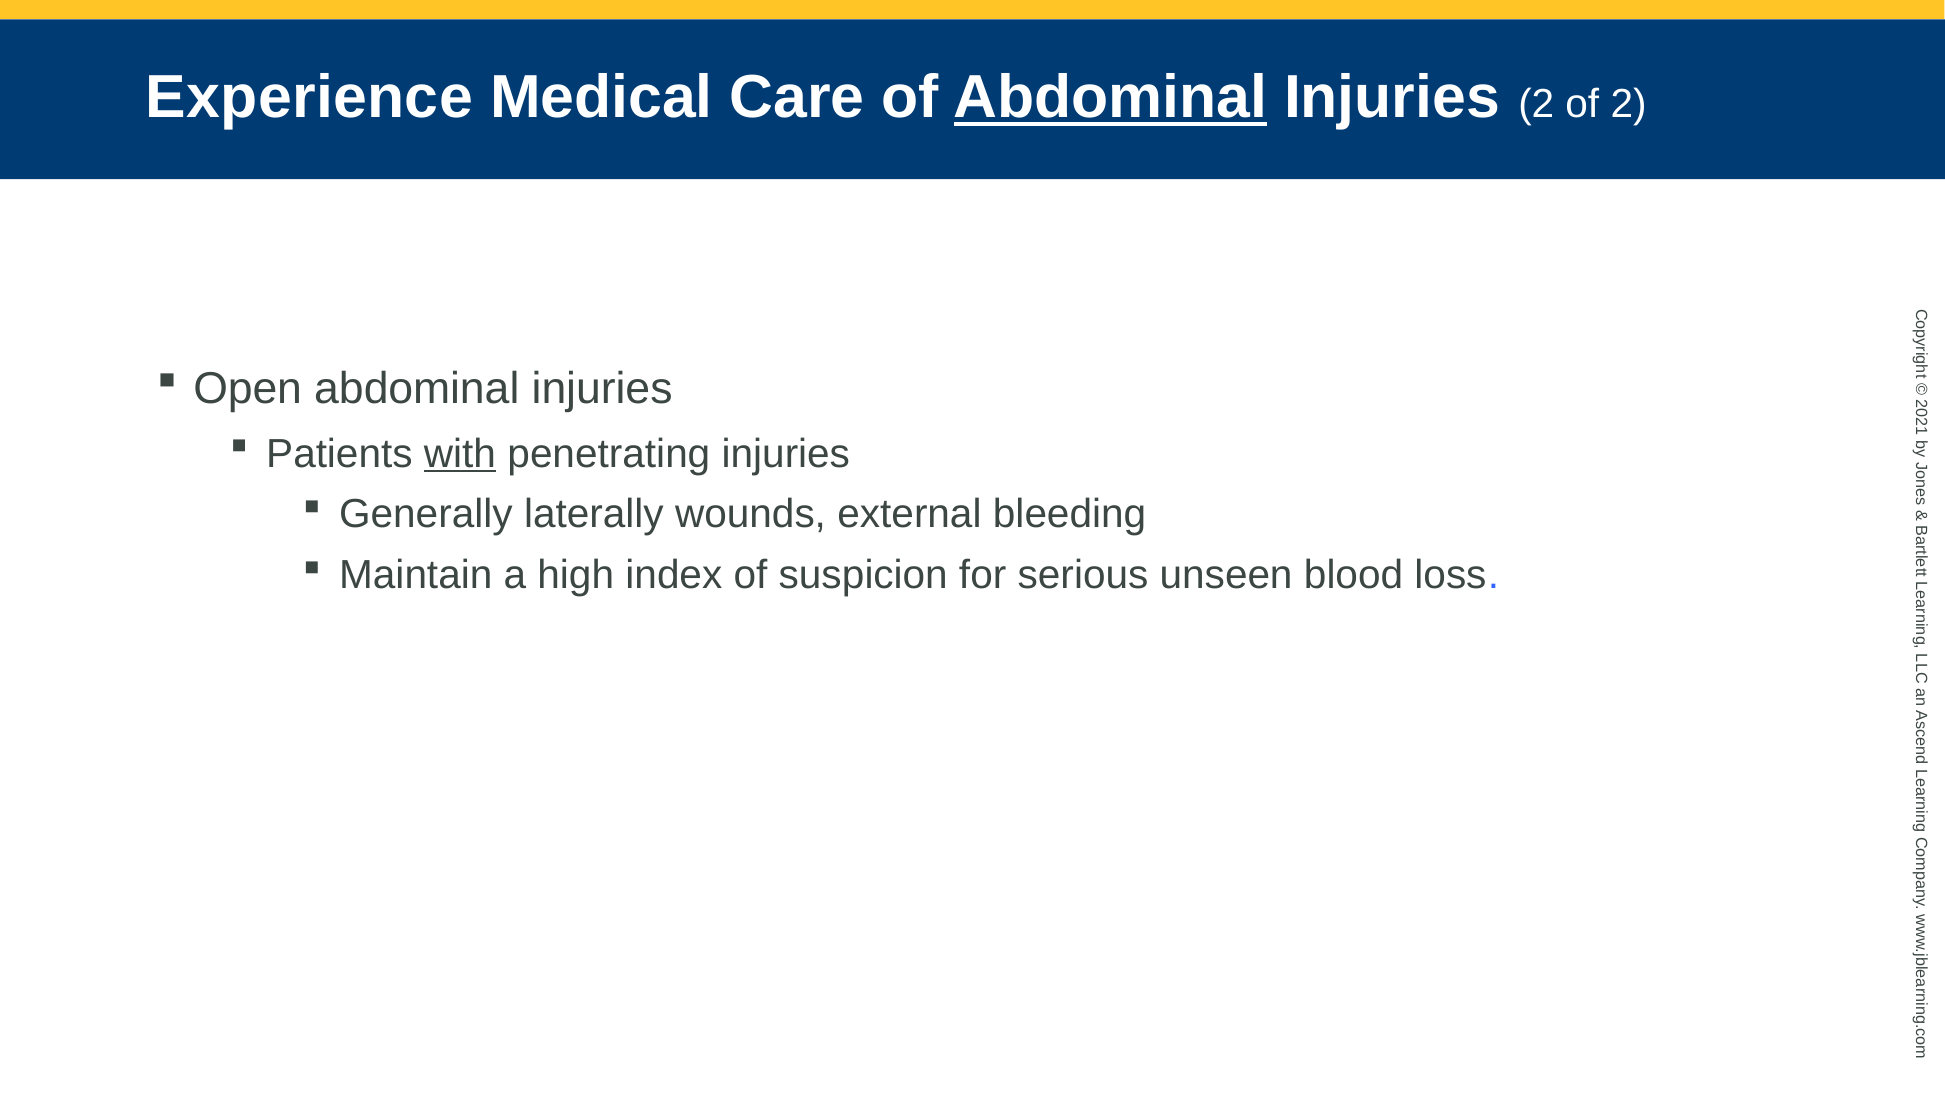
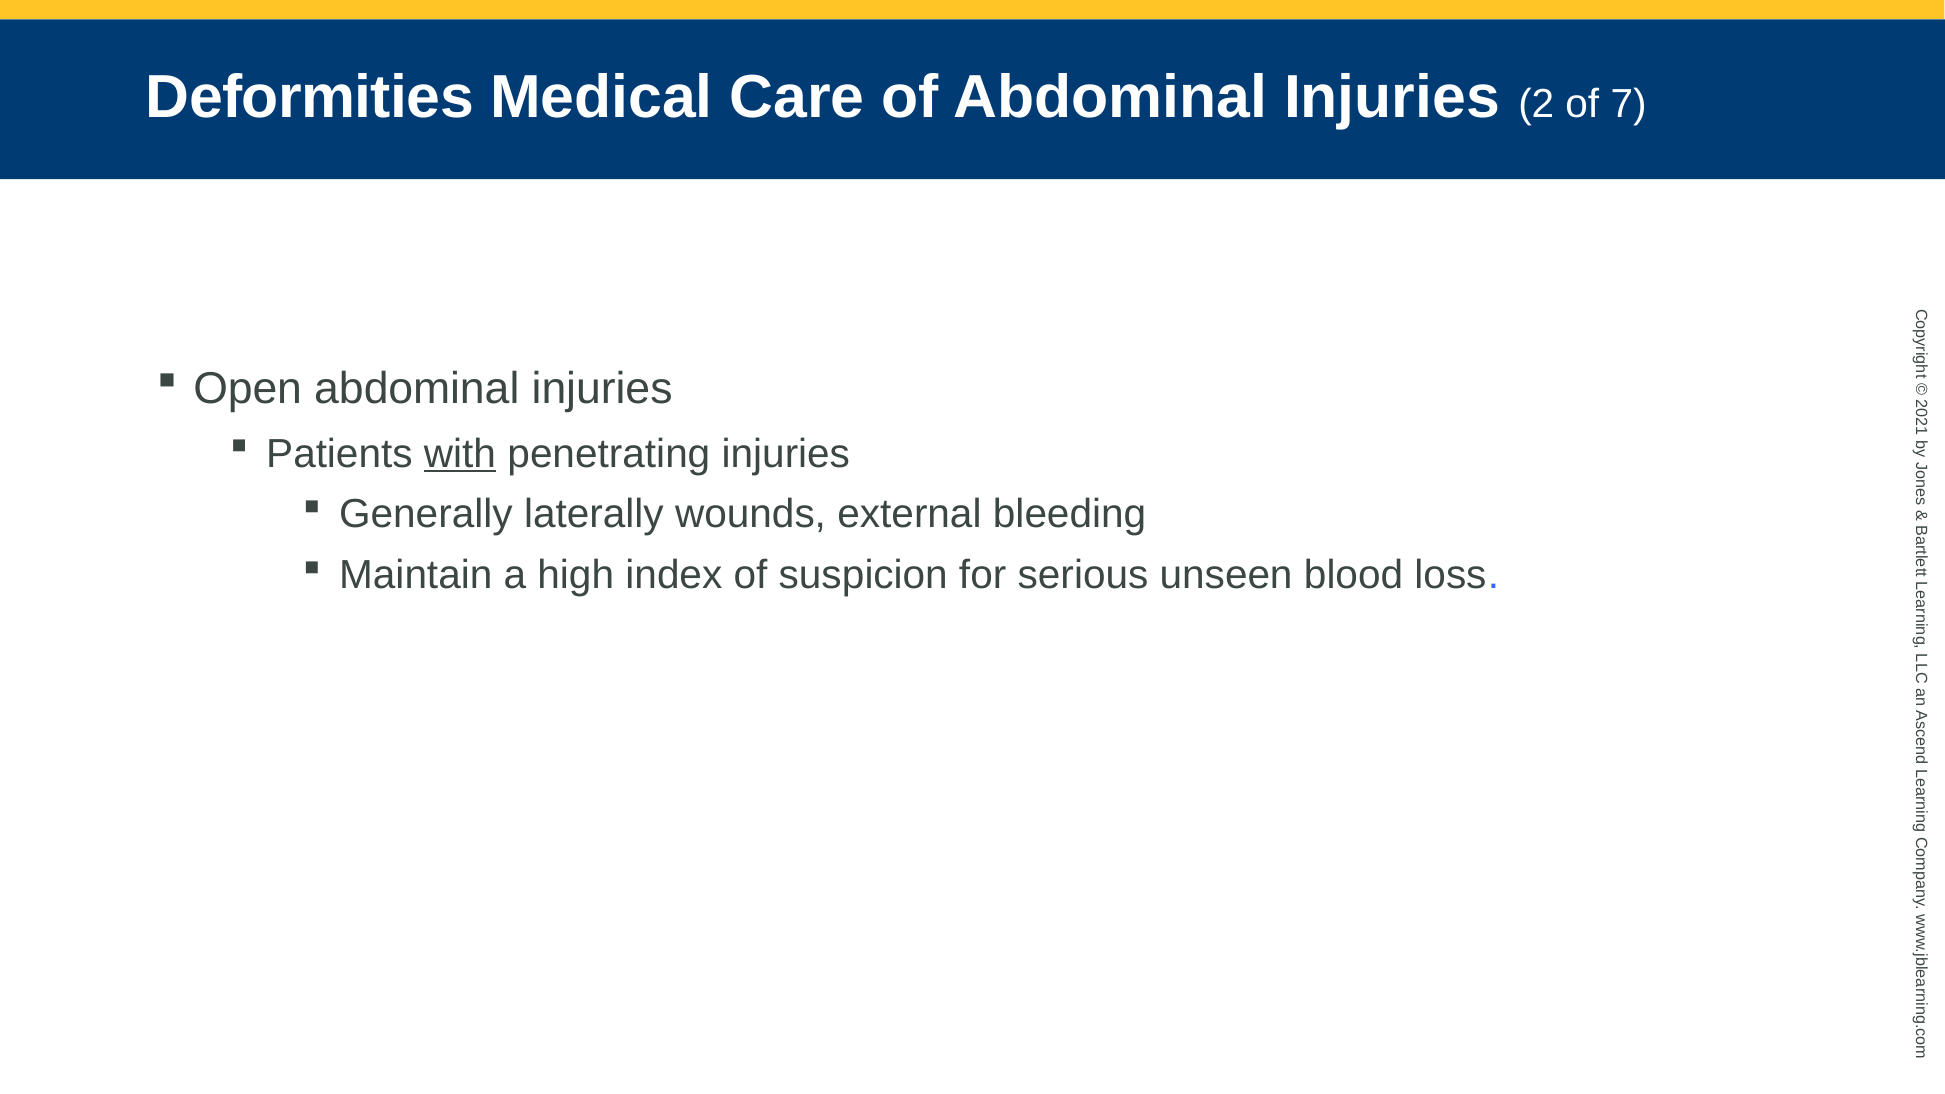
Experience: Experience -> Deformities
Abdominal at (1110, 98) underline: present -> none
of 2: 2 -> 7
